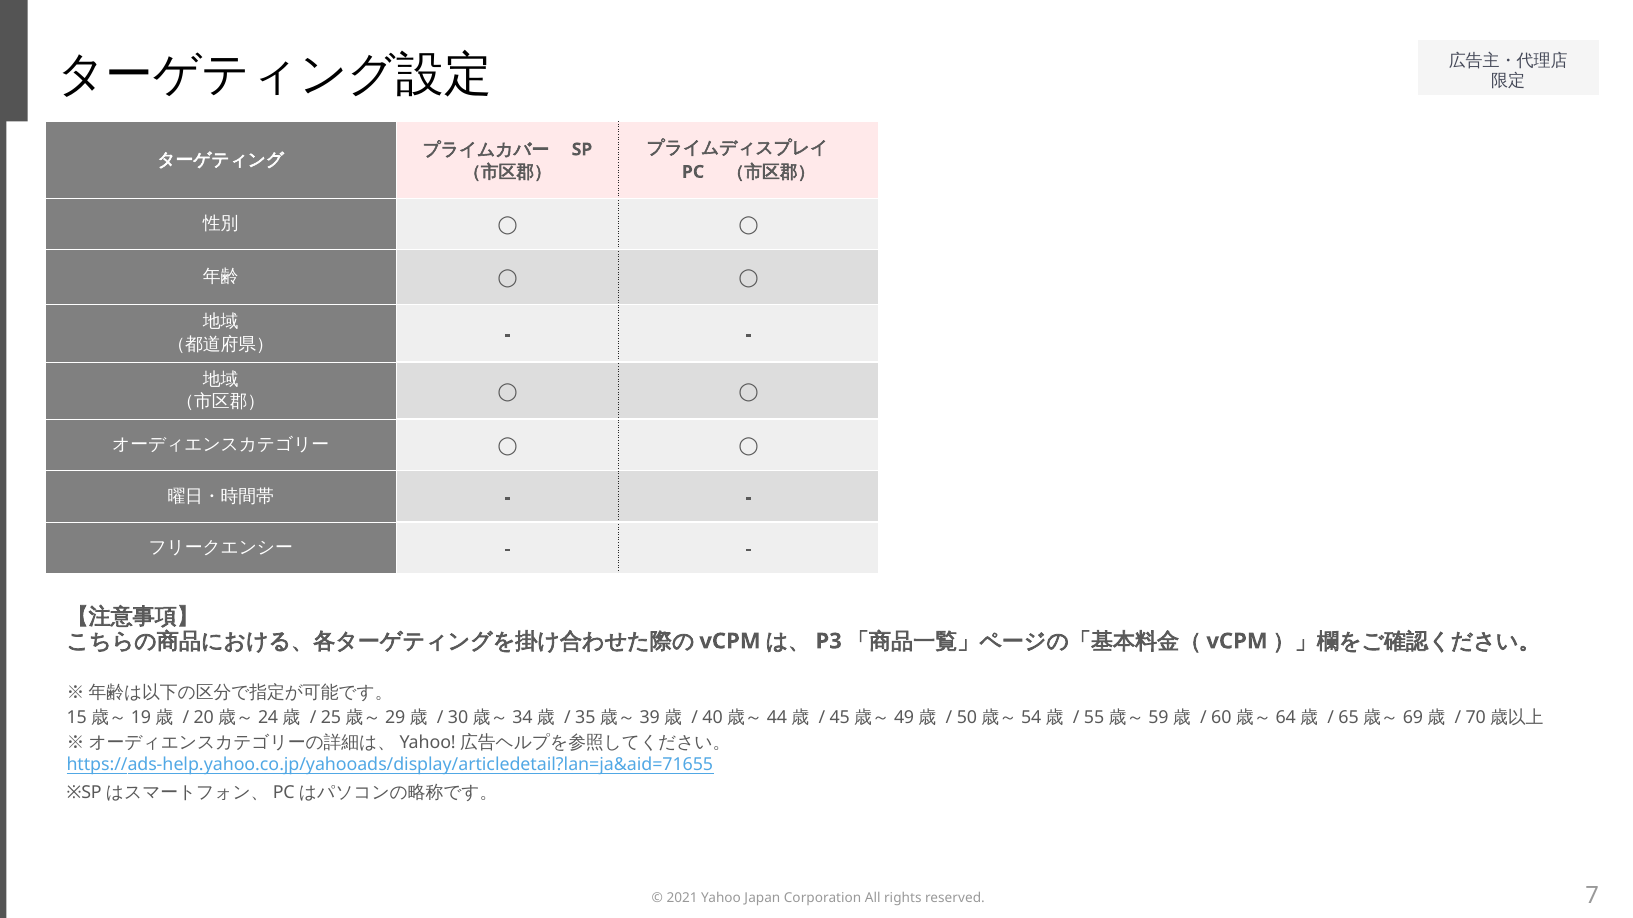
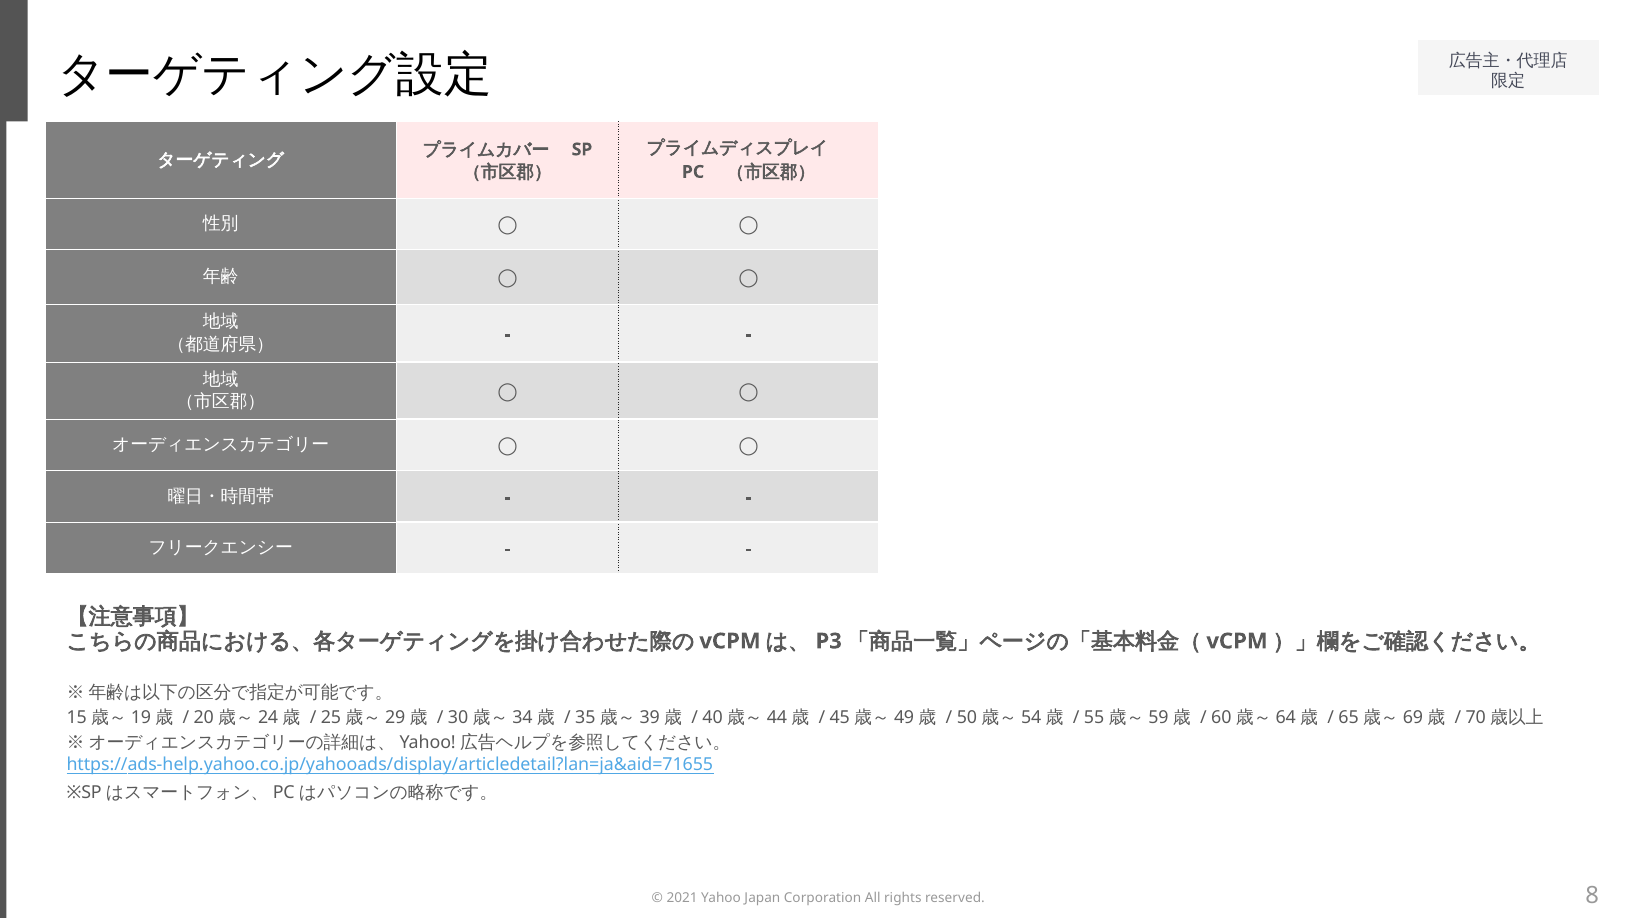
7: 7 -> 8
